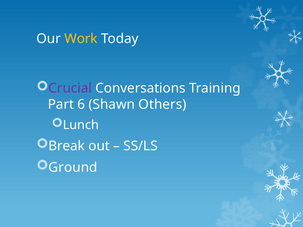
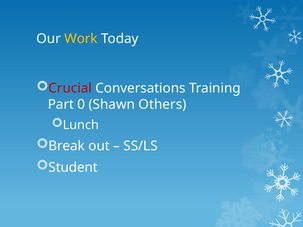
Crucial colour: purple -> red
6: 6 -> 0
Ground: Ground -> Student
